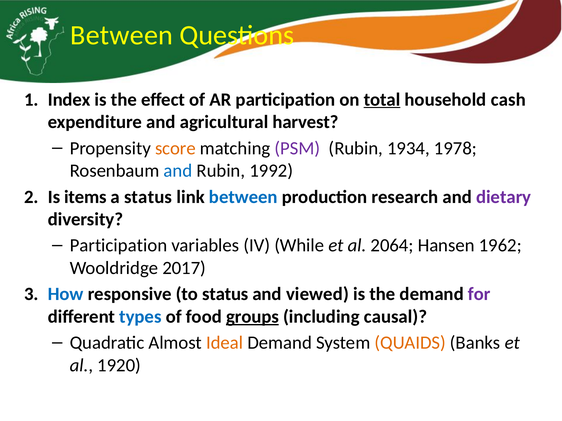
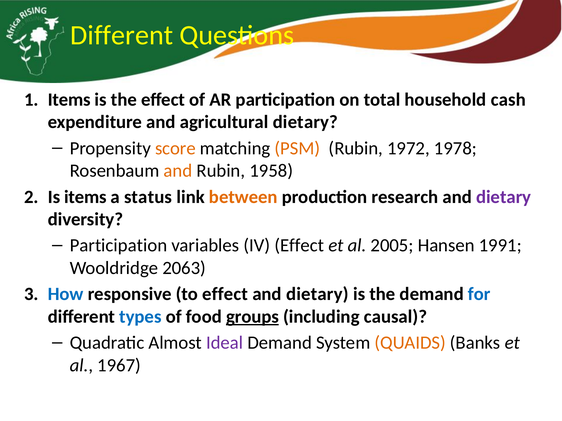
Between at (122, 35): Between -> Different
Index at (69, 100): Index -> Items
total underline: present -> none
agricultural harvest: harvest -> dietary
PSM colour: purple -> orange
1934: 1934 -> 1972
and at (178, 171) colour: blue -> orange
1992: 1992 -> 1958
between at (243, 197) colour: blue -> orange
IV While: While -> Effect
2064: 2064 -> 2005
1962: 1962 -> 1991
2017: 2017 -> 2063
to status: status -> effect
viewed at (317, 294): viewed -> dietary
for colour: purple -> blue
Ideal colour: orange -> purple
1920: 1920 -> 1967
